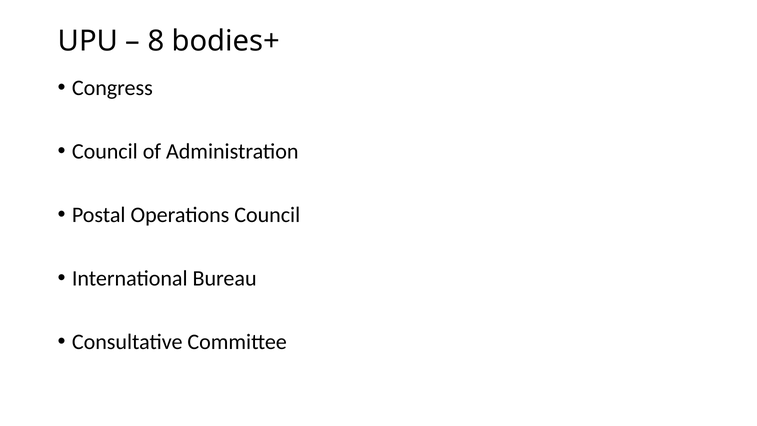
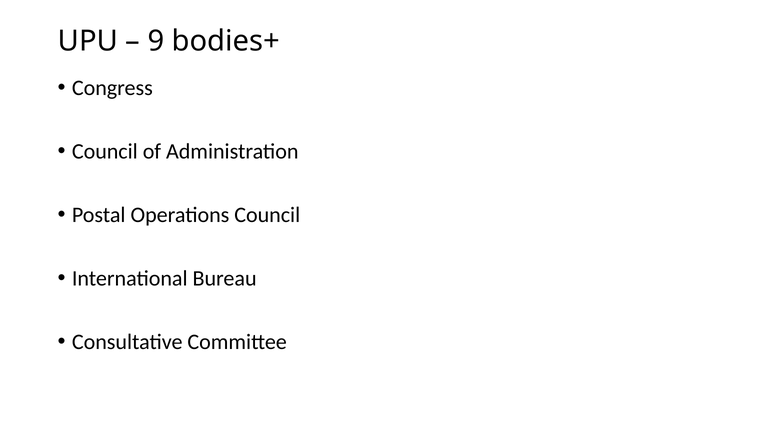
8: 8 -> 9
